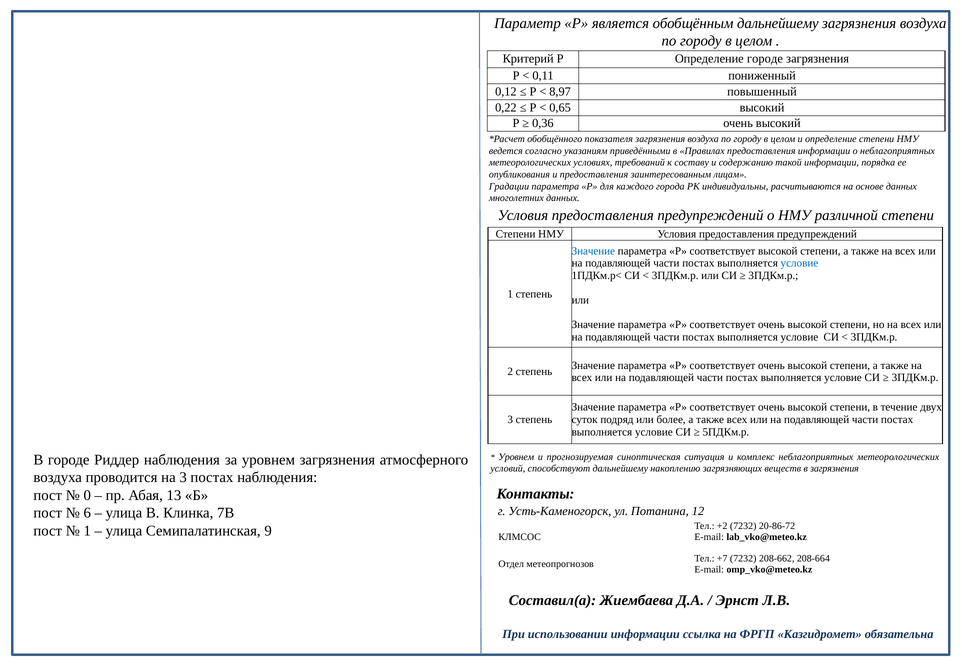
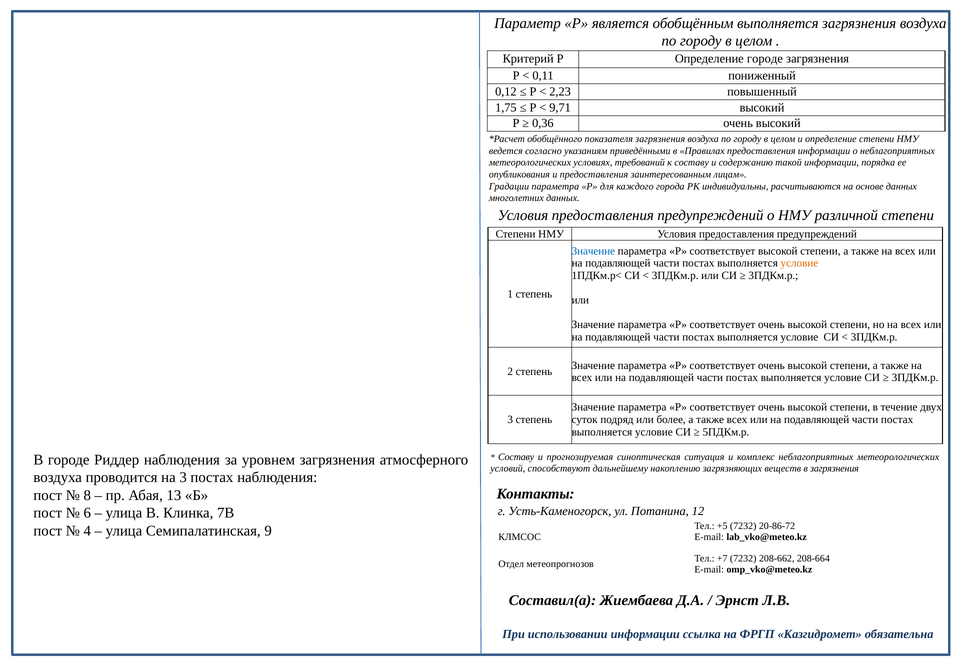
обобщённым дальнейшему: дальнейшему -> выполняется
8,97: 8,97 -> 2,23
0,22: 0,22 -> 1,75
0,65: 0,65 -> 9,71
условие at (799, 263) colour: blue -> orange
Уровнем at (516, 457): Уровнем -> Составу
0: 0 -> 8
+2: +2 -> +5
1 at (87, 531): 1 -> 4
